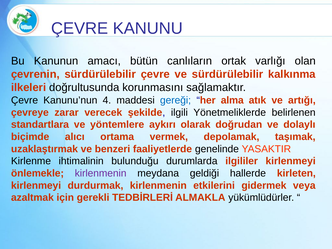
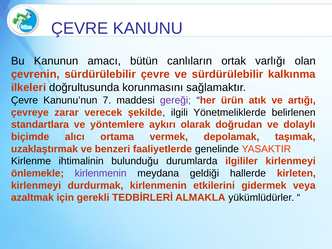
4: 4 -> 7
gereği colour: blue -> purple
alma: alma -> ürün
